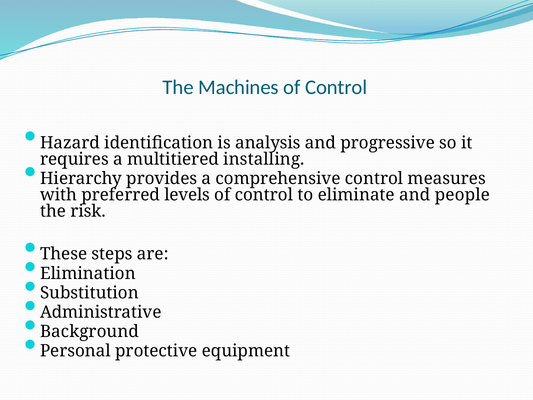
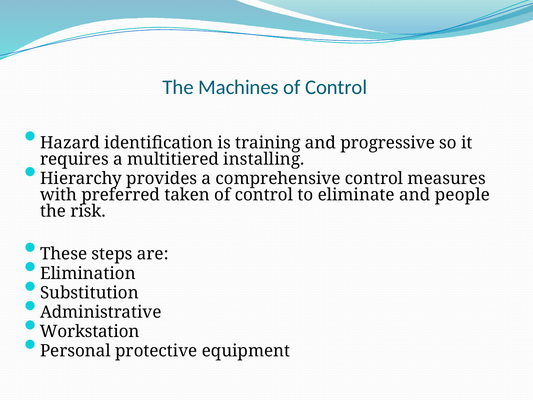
analysis: analysis -> training
levels: levels -> taken
Background: Background -> Workstation
